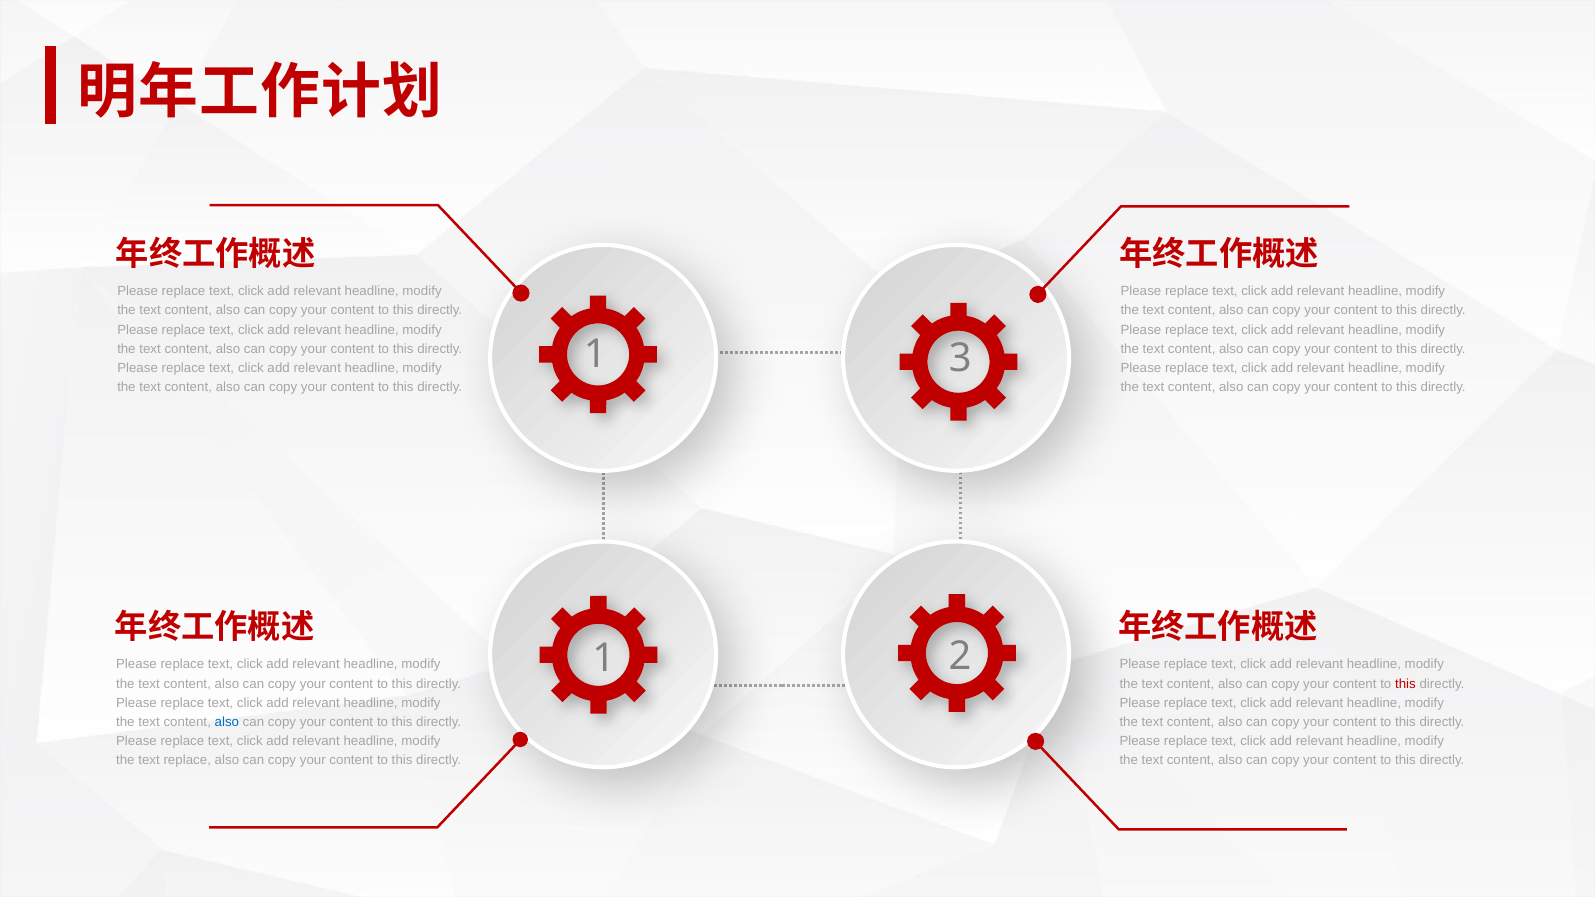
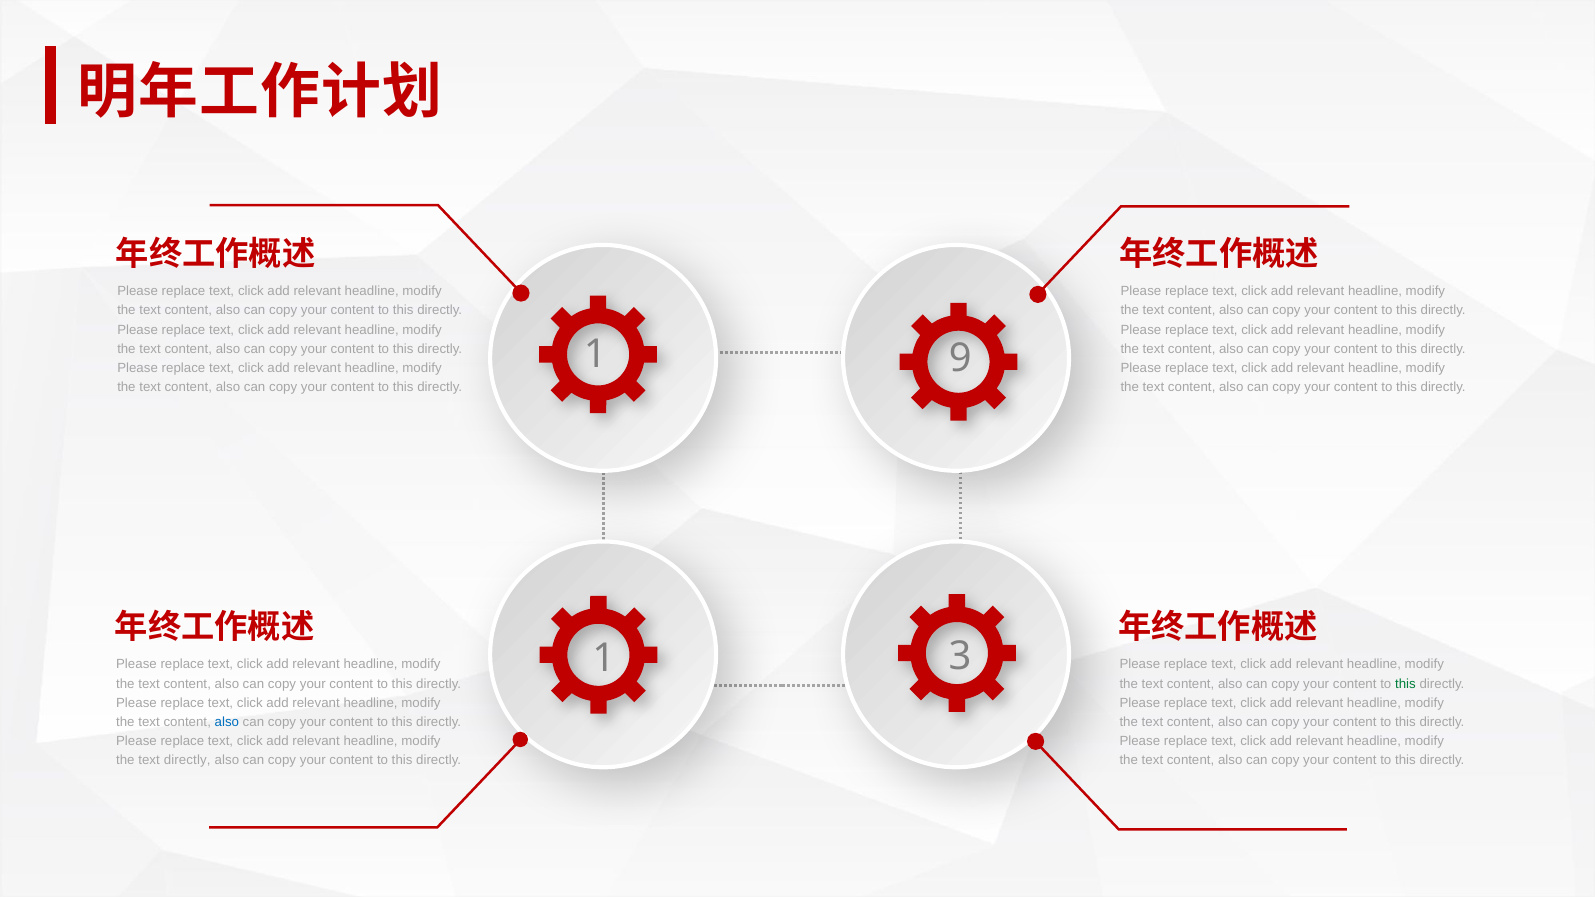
3: 3 -> 9
2: 2 -> 3
this at (1405, 684) colour: red -> green
text replace: replace -> directly
